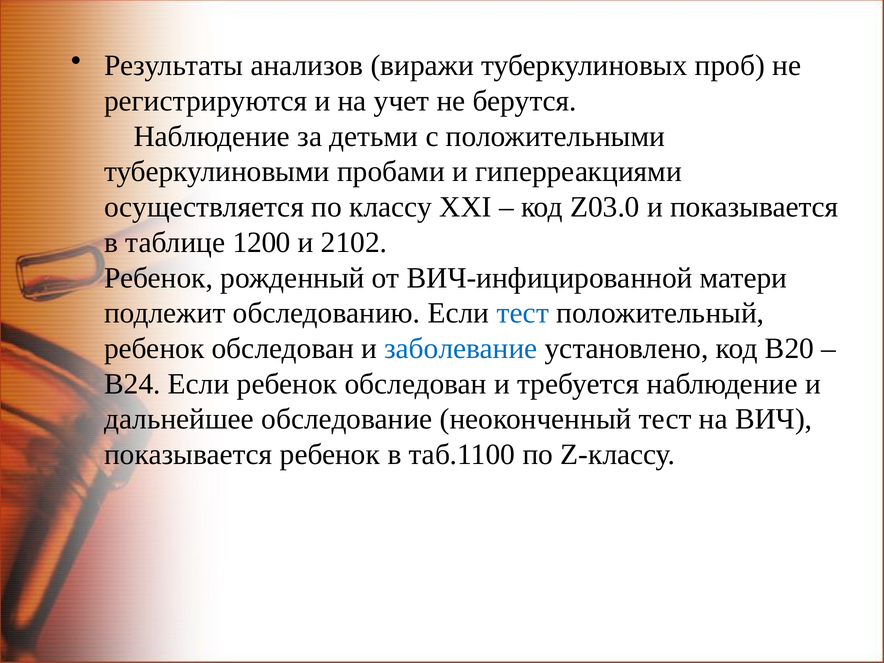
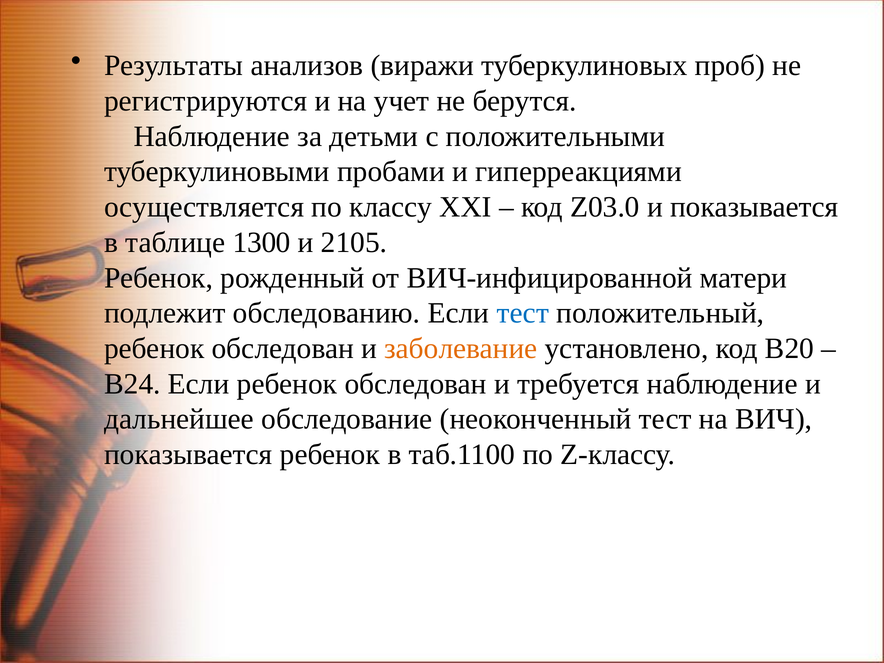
1200: 1200 -> 1300
2102: 2102 -> 2105
заболевание colour: blue -> orange
